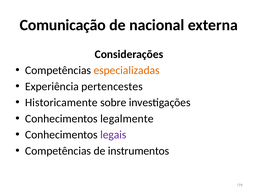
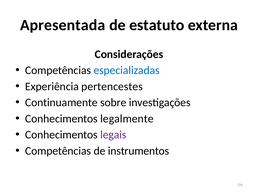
Comunicação: Comunicação -> Apresentada
nacional: nacional -> estatuto
especializadas colour: orange -> blue
Historicamente: Historicamente -> Continuamente
